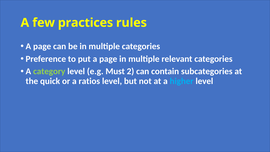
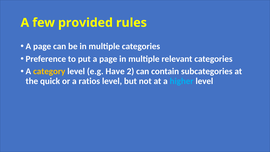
practices: practices -> provided
category colour: light green -> yellow
Must: Must -> Have
